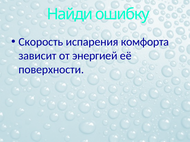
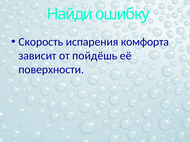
энергией: энергией -> пойдёшь
